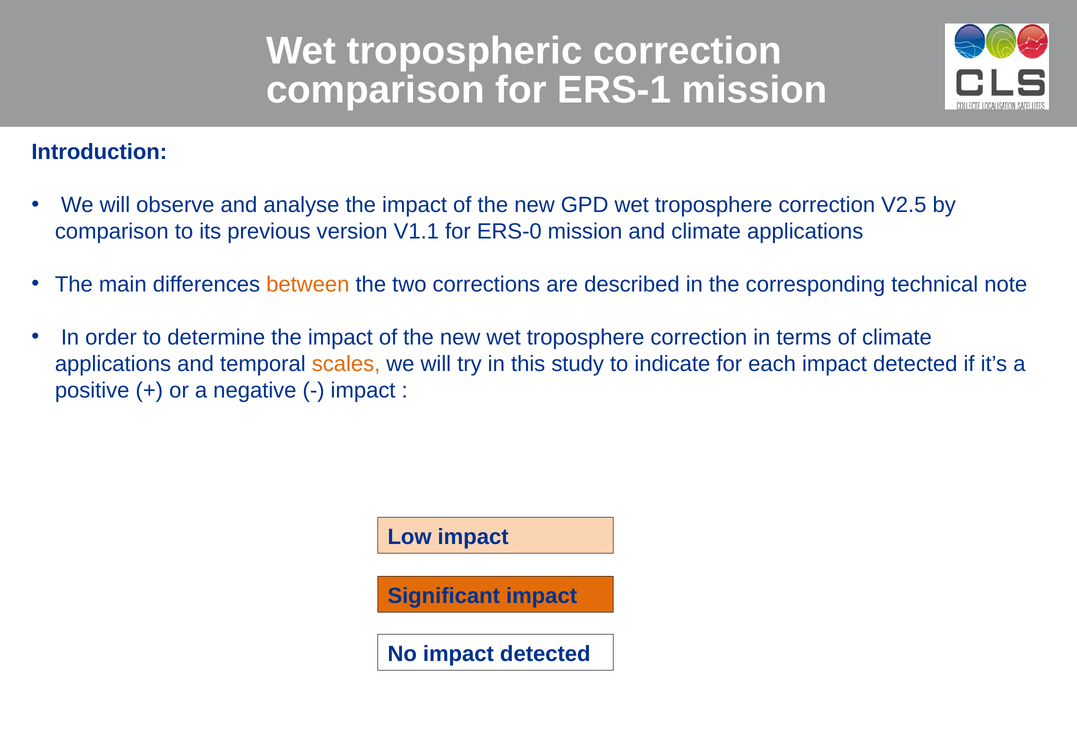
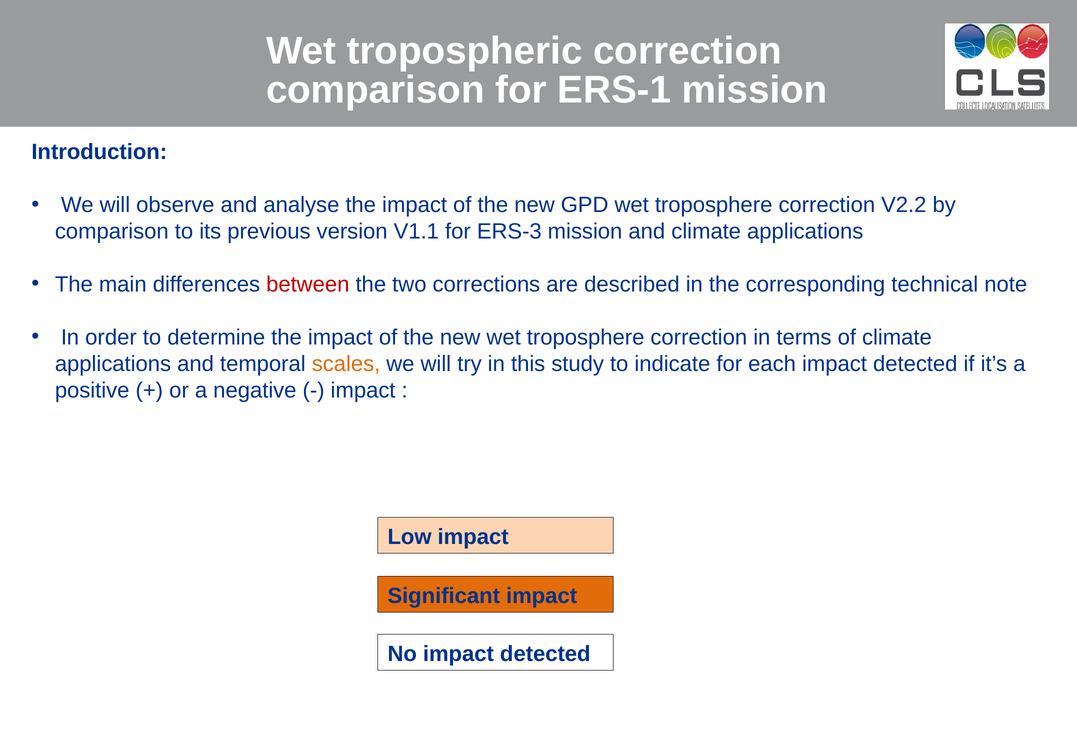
V2.5: V2.5 -> V2.2
ERS-0: ERS-0 -> ERS-3
between colour: orange -> red
